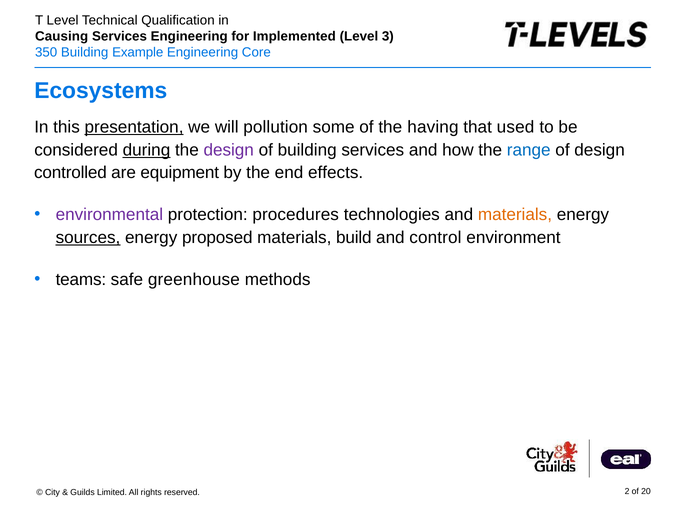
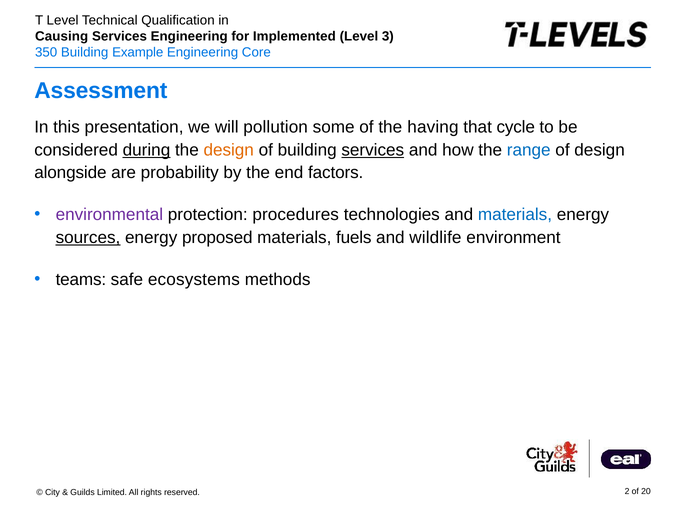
Ecosystems: Ecosystems -> Assessment
presentation underline: present -> none
used: used -> cycle
design at (229, 150) colour: purple -> orange
services at (373, 150) underline: none -> present
controlled: controlled -> alongside
equipment: equipment -> probability
effects: effects -> factors
materials at (515, 215) colour: orange -> blue
build: build -> fuels
control: control -> wildlife
greenhouse: greenhouse -> ecosystems
